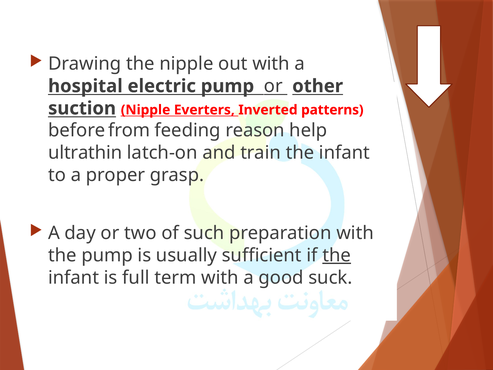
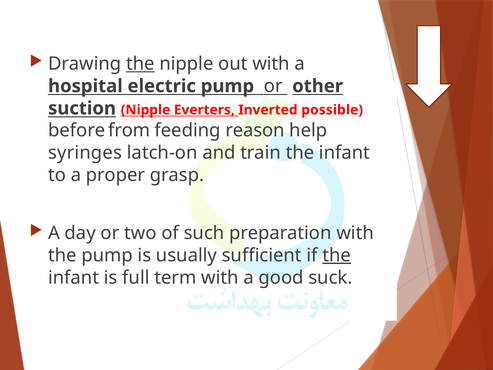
the at (140, 64) underline: none -> present
patterns: patterns -> possible
ultrathin: ultrathin -> syringes
